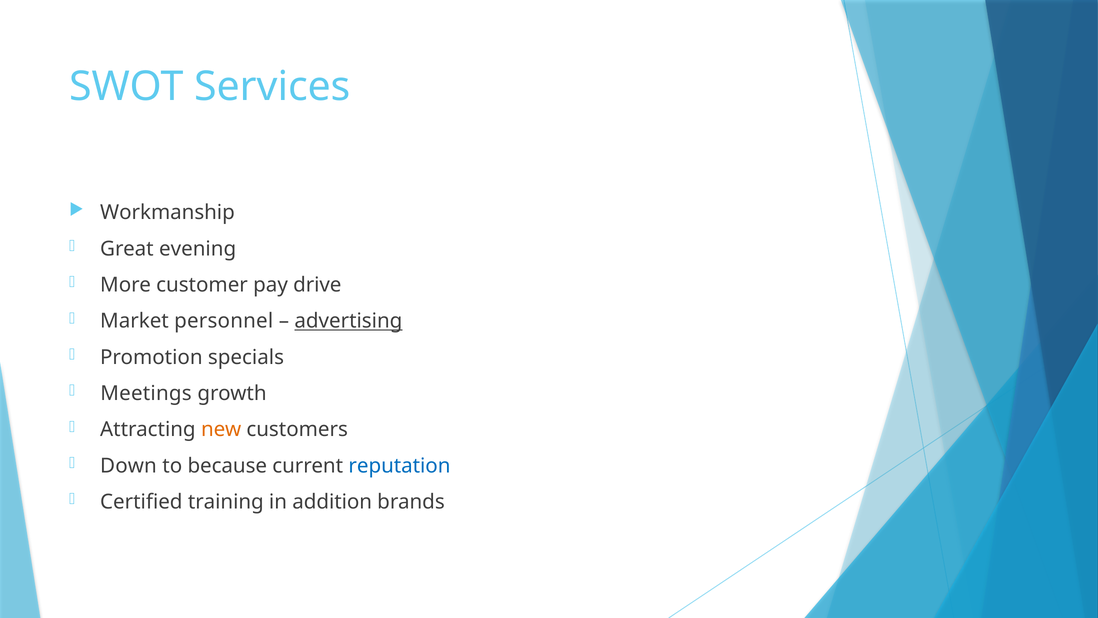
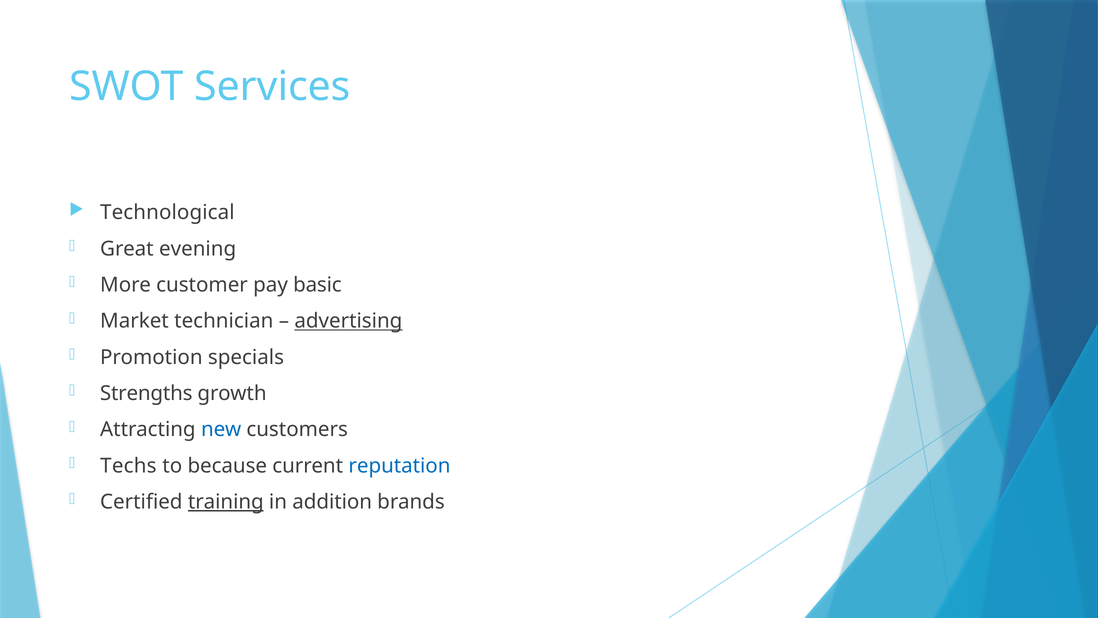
Workmanship: Workmanship -> Technological
drive: drive -> basic
personnel: personnel -> technician
Meetings: Meetings -> Strengths
new colour: orange -> blue
Down: Down -> Techs
training underline: none -> present
